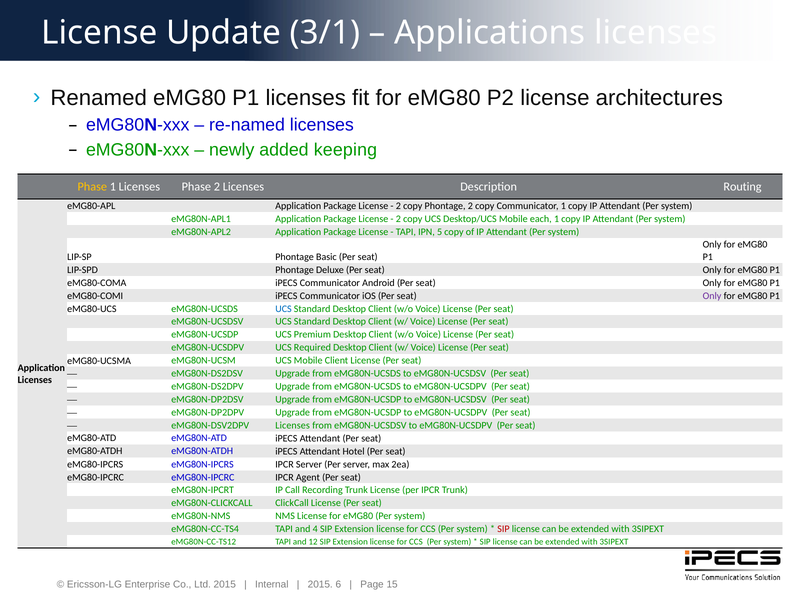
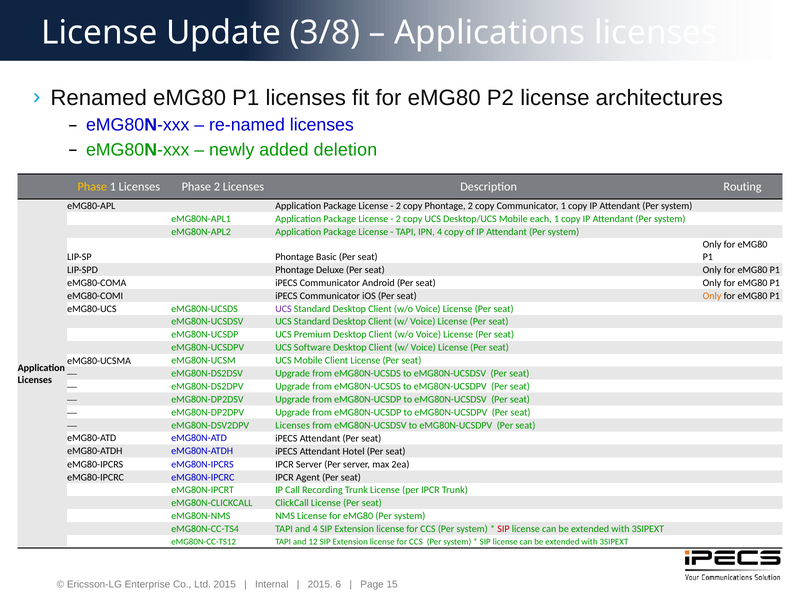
3/1: 3/1 -> 3/8
keeping: keeping -> deletion
IPN 5: 5 -> 4
Only at (712, 296) colour: purple -> orange
UCS at (284, 309) colour: blue -> purple
Required: Required -> Software
